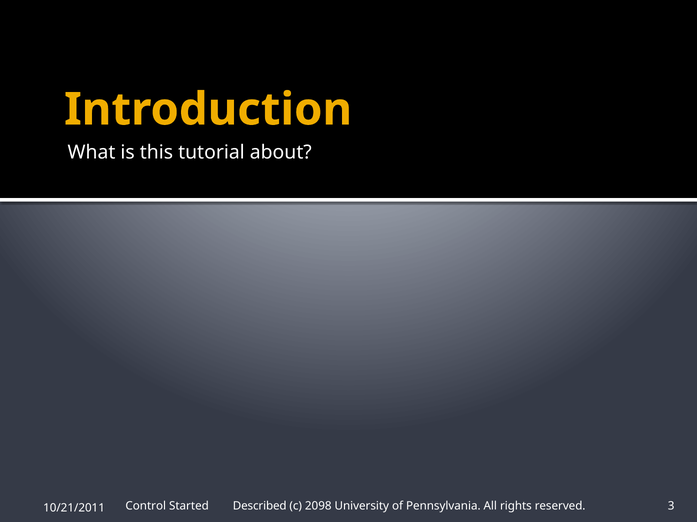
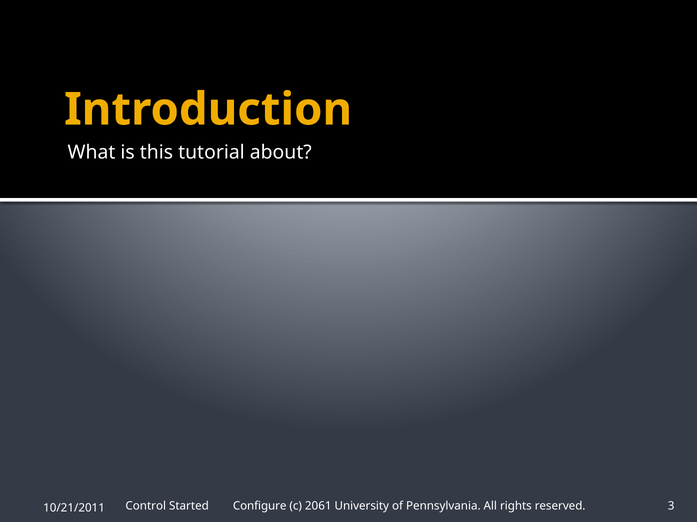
Described: Described -> Configure
2098: 2098 -> 2061
